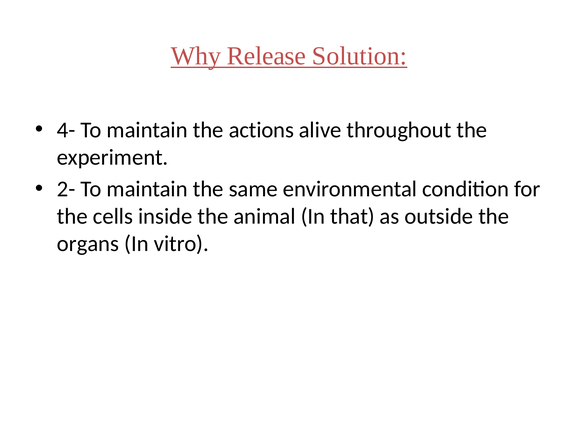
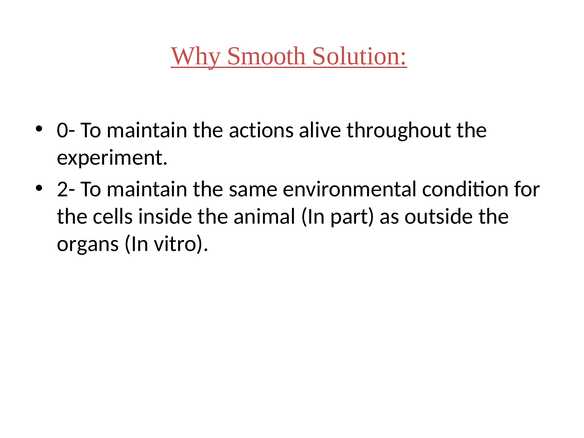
Release: Release -> Smooth
4-: 4- -> 0-
that: that -> part
